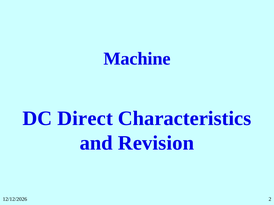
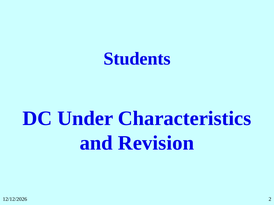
Machine: Machine -> Students
Direct: Direct -> Under
